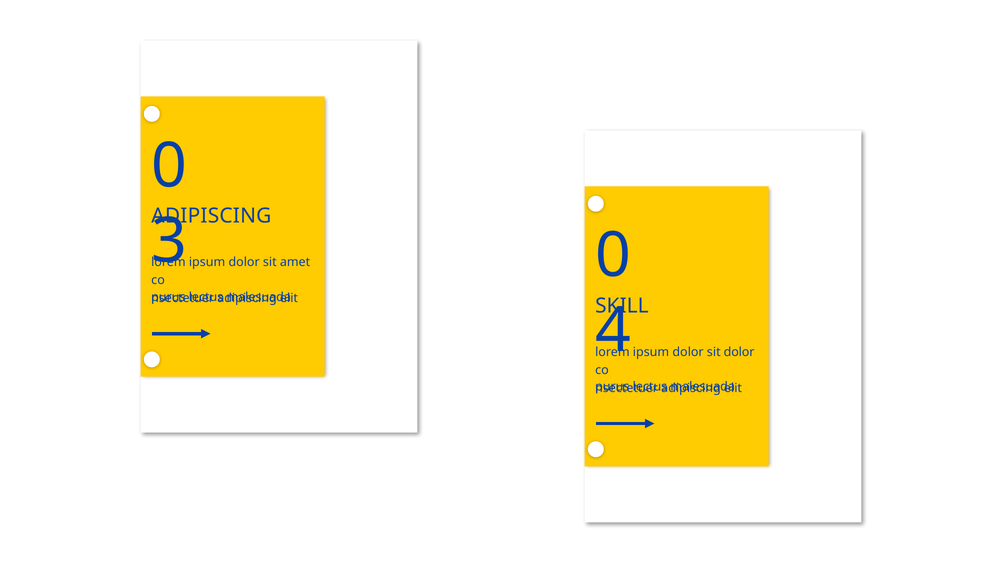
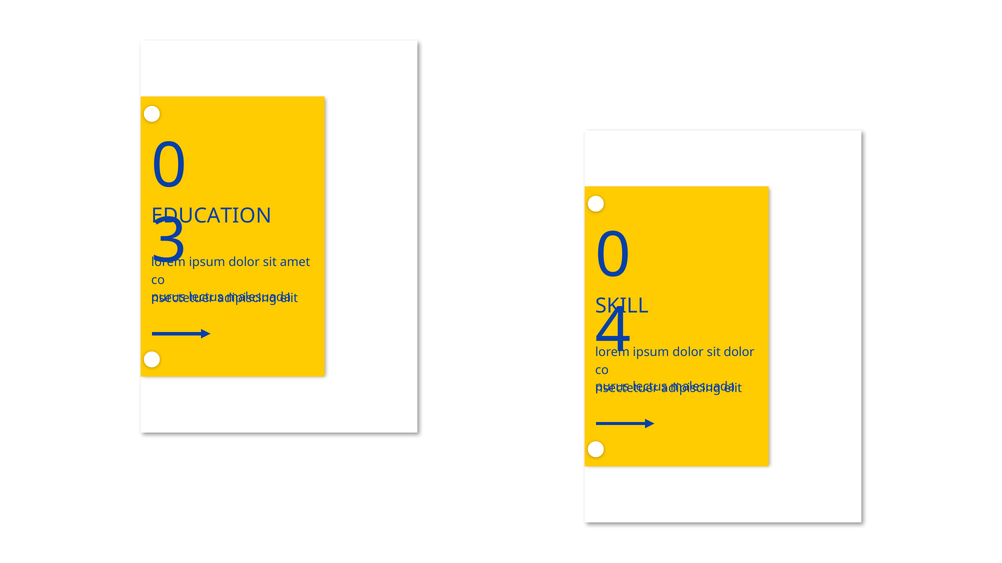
ADIPISCING at (211, 216): ADIPISCING -> EDUCATION
